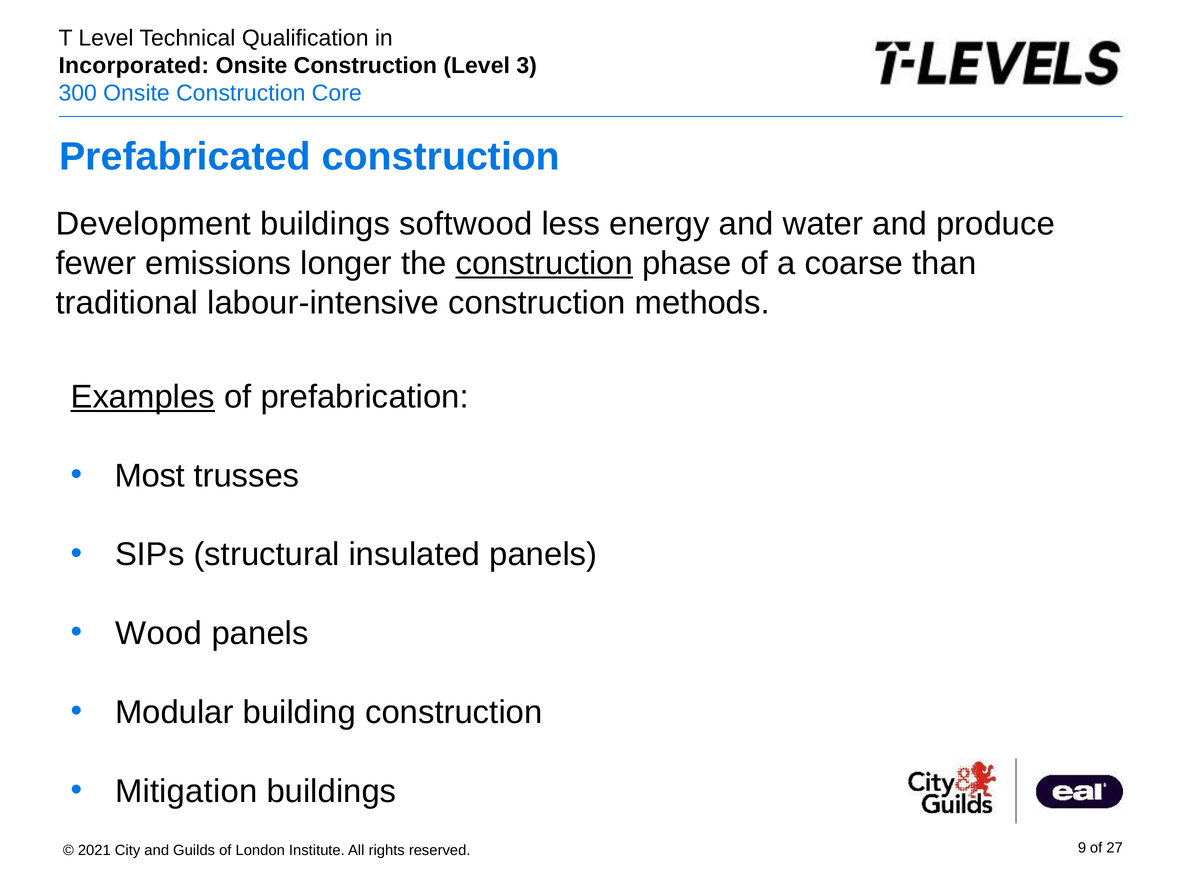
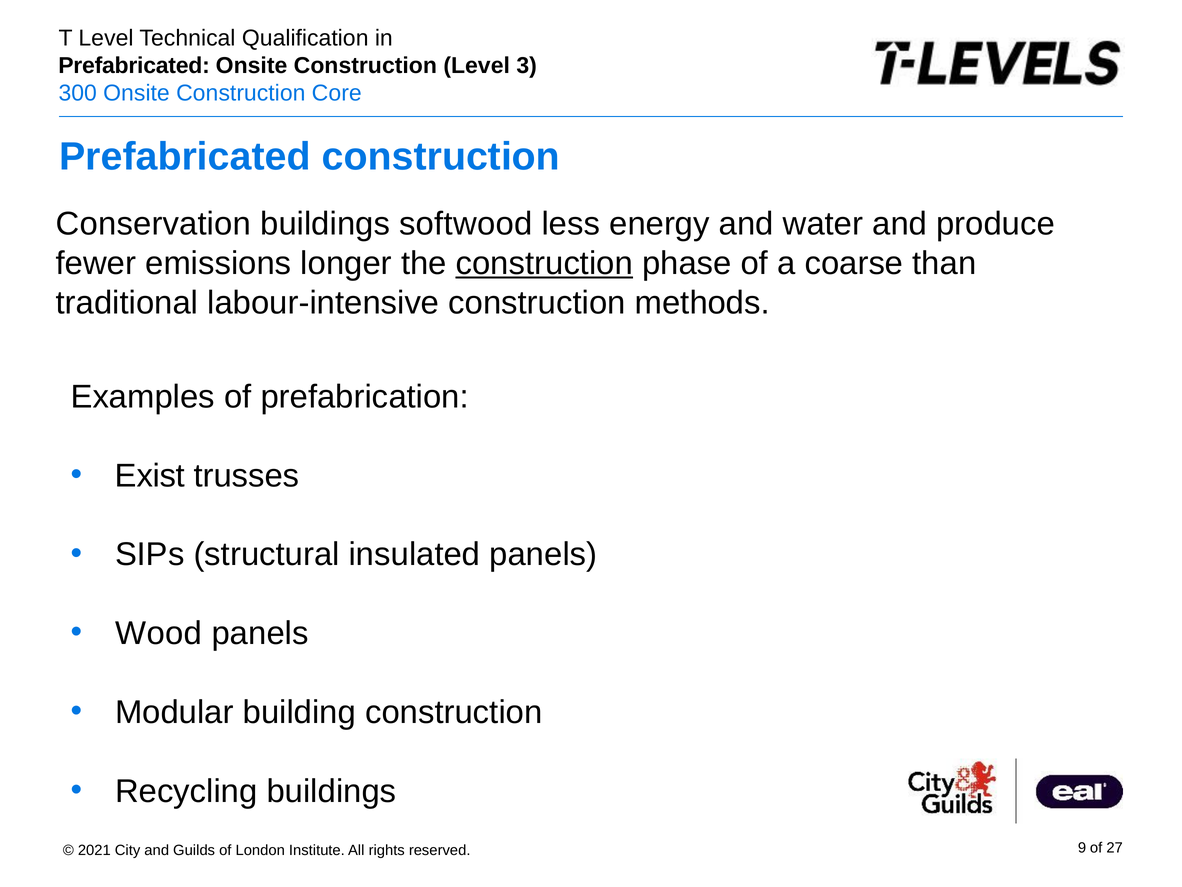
Incorporated at (134, 66): Incorporated -> Prefabricated
Development: Development -> Conservation
Examples underline: present -> none
Most: Most -> Exist
Mitigation: Mitigation -> Recycling
